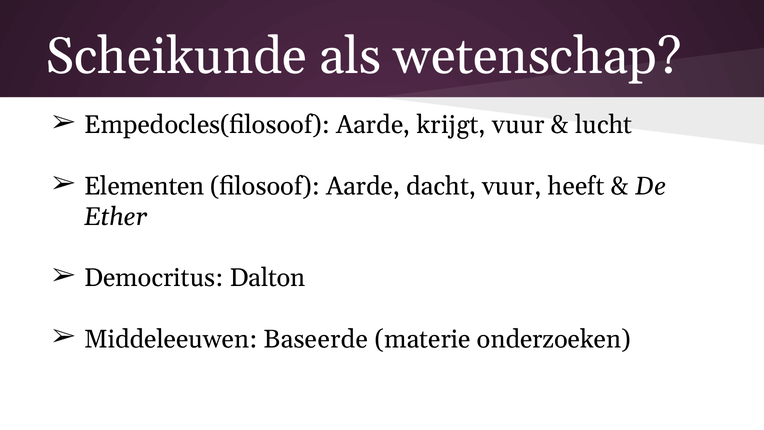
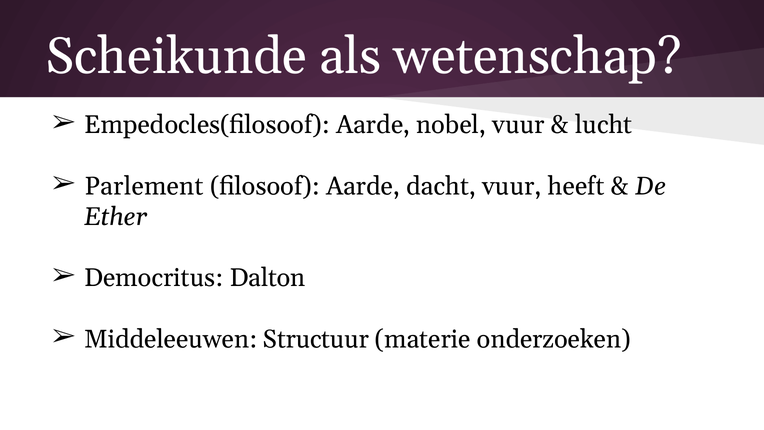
krijgt: krijgt -> nobel
Elementen: Elementen -> Parlement
Baseerde: Baseerde -> Structuur
